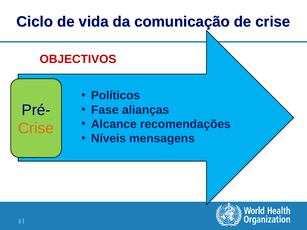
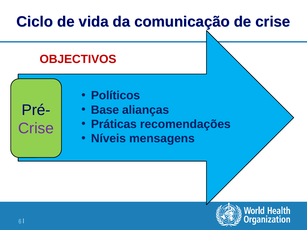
Fase: Fase -> Base
Alcance: Alcance -> Práticas
Crise at (36, 129) colour: orange -> purple
